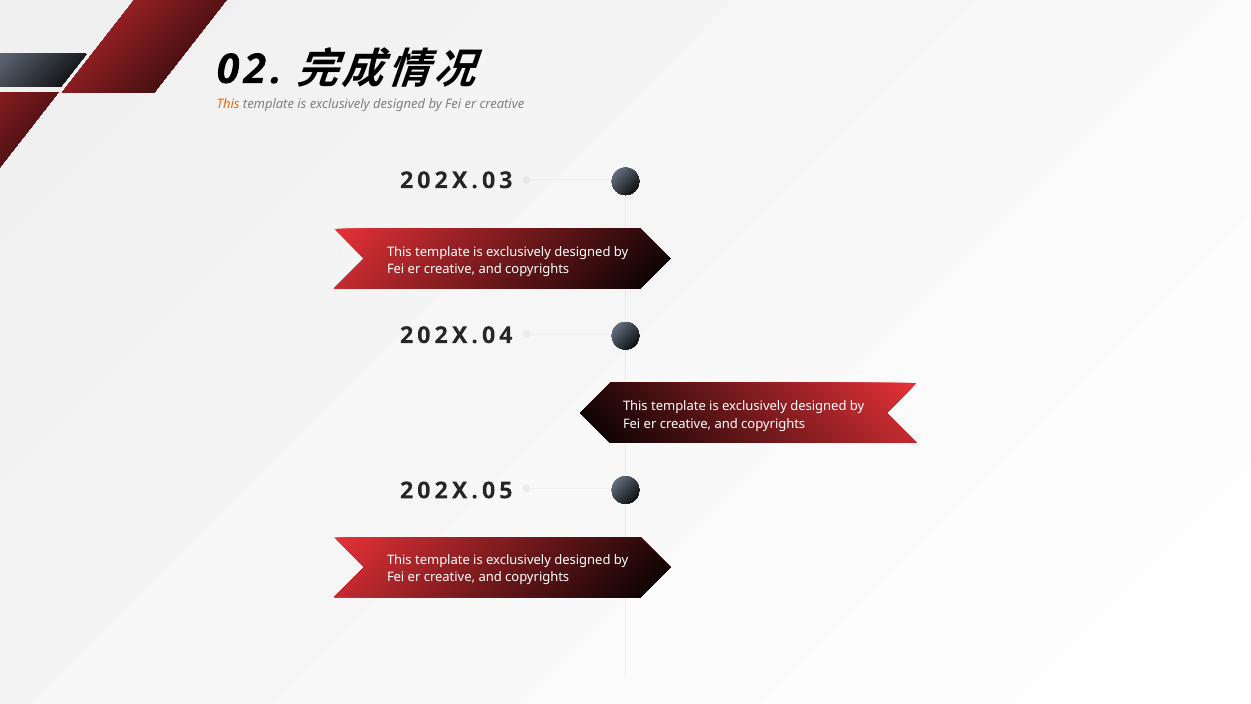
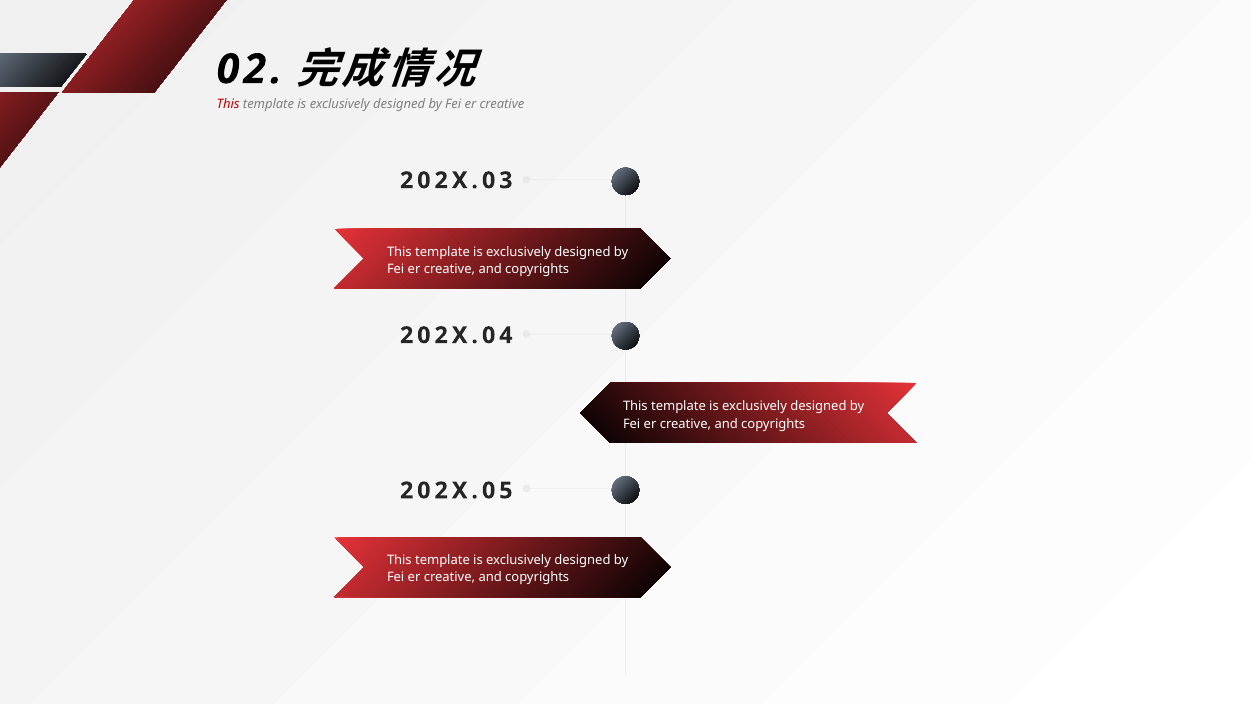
This at (228, 104) colour: orange -> red
